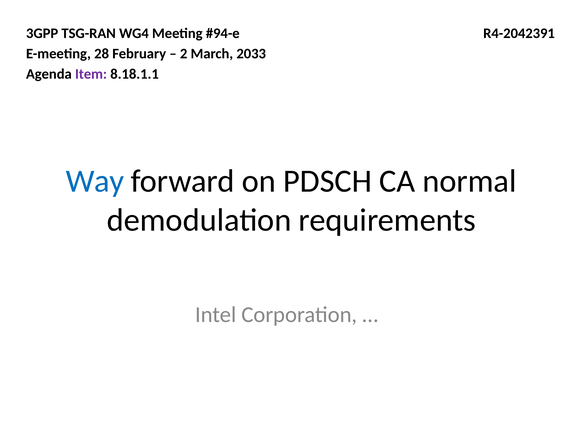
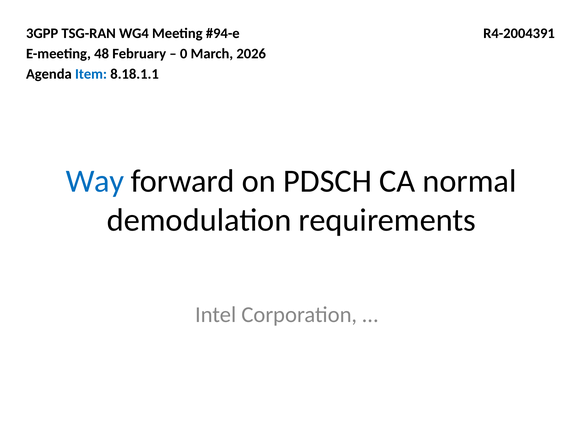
R4-2042391: R4-2042391 -> R4-2004391
28: 28 -> 48
2: 2 -> 0
2033: 2033 -> 2026
Item colour: purple -> blue
